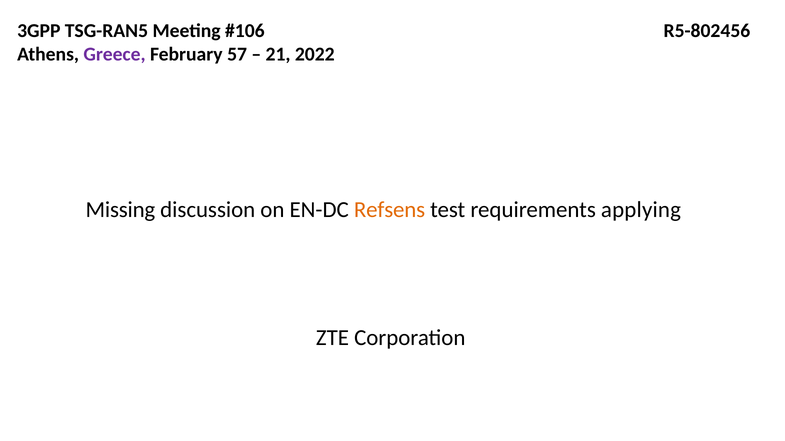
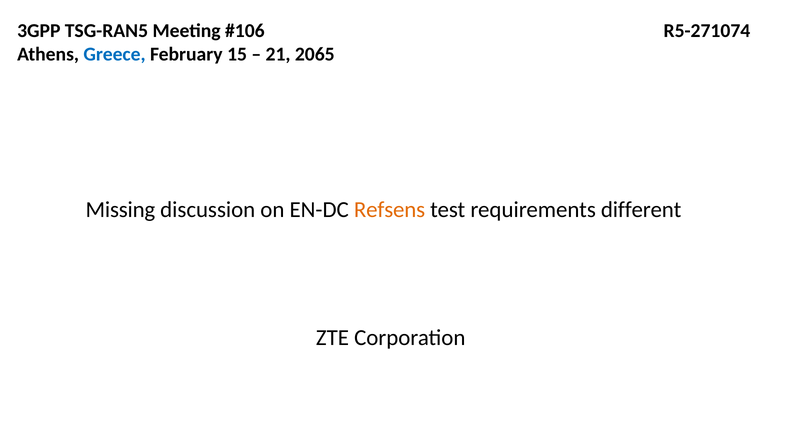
R5-802456: R5-802456 -> R5-271074
Greece colour: purple -> blue
57: 57 -> 15
2022: 2022 -> 2065
applying: applying -> different
